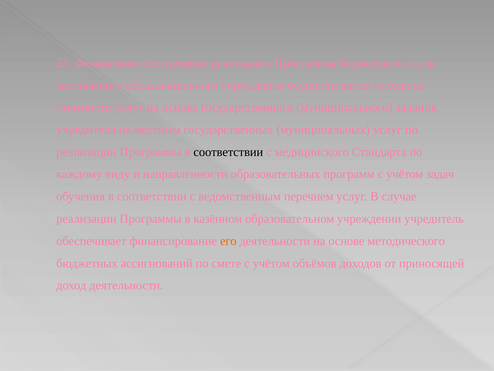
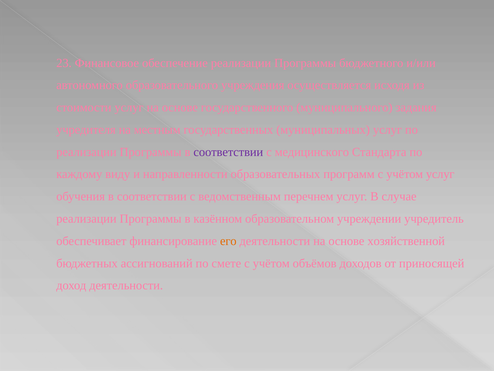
соответствии at (228, 152) colour: black -> purple
учётом задач: задач -> услуг
методического: методического -> хозяйственной
